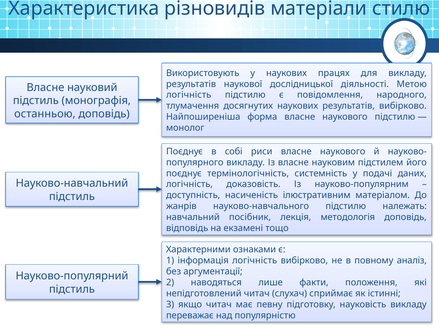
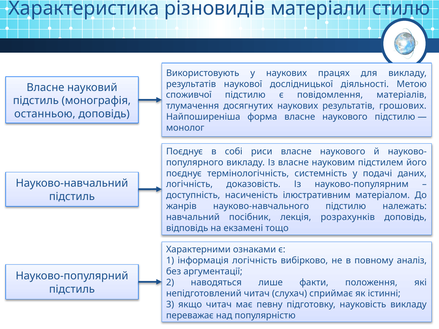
логічність at (189, 95): логічність -> споживчої
народного: народного -> матеріалів
результатів вибірково: вибірково -> грошових
методологія: методологія -> розрахунків
